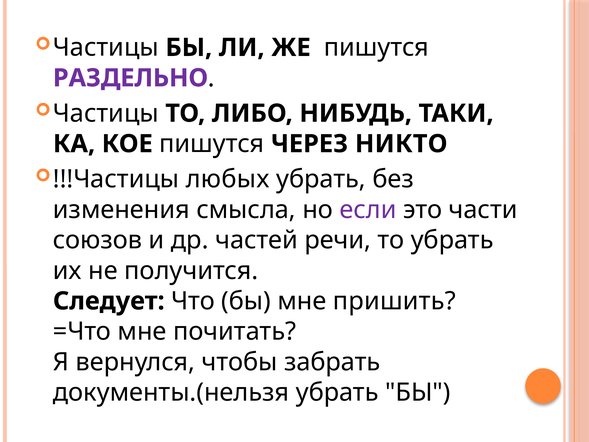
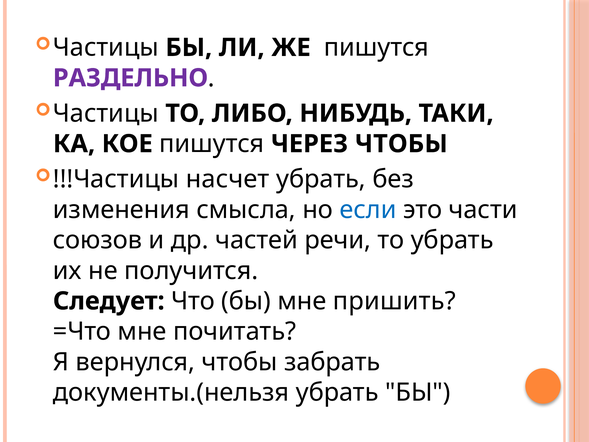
ЧЕРЕЗ НИКТО: НИКТО -> ЧТОБЫ
любых: любых -> насчет
если colour: purple -> blue
